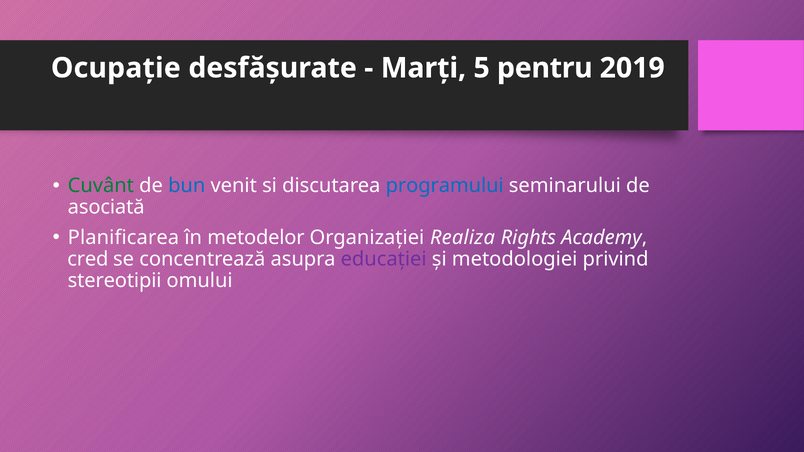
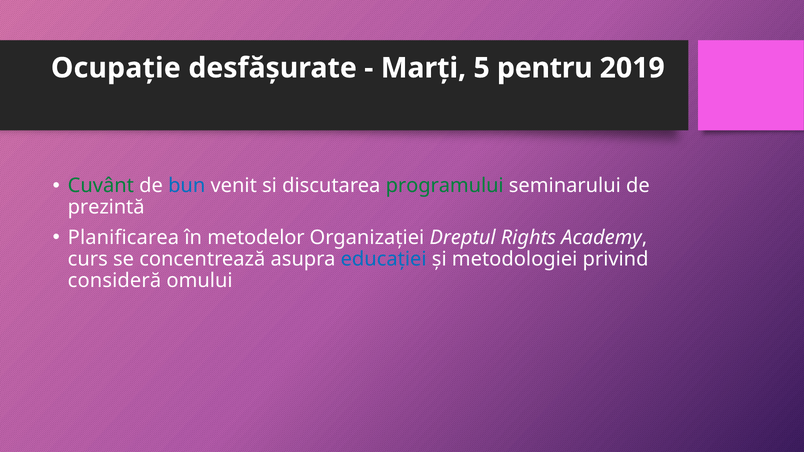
programului colour: blue -> green
asociată: asociată -> prezintă
Realiza: Realiza -> Dreptul
cred: cred -> curs
educației colour: purple -> blue
stereotipii: stereotipii -> consideră
